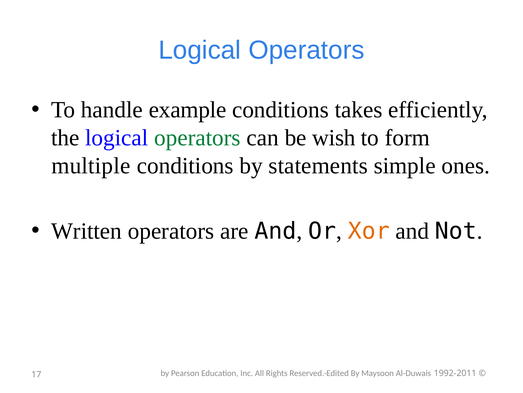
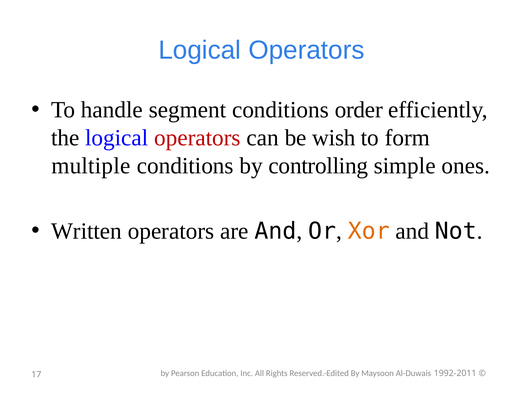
example: example -> segment
takes: takes -> order
operators at (197, 138) colour: green -> red
statements: statements -> controlling
